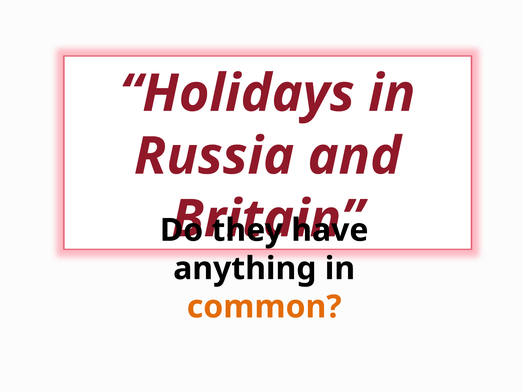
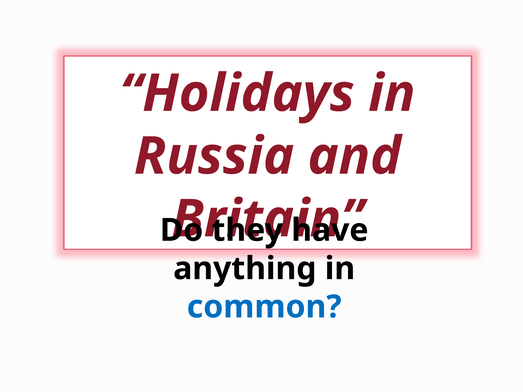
common colour: orange -> blue
